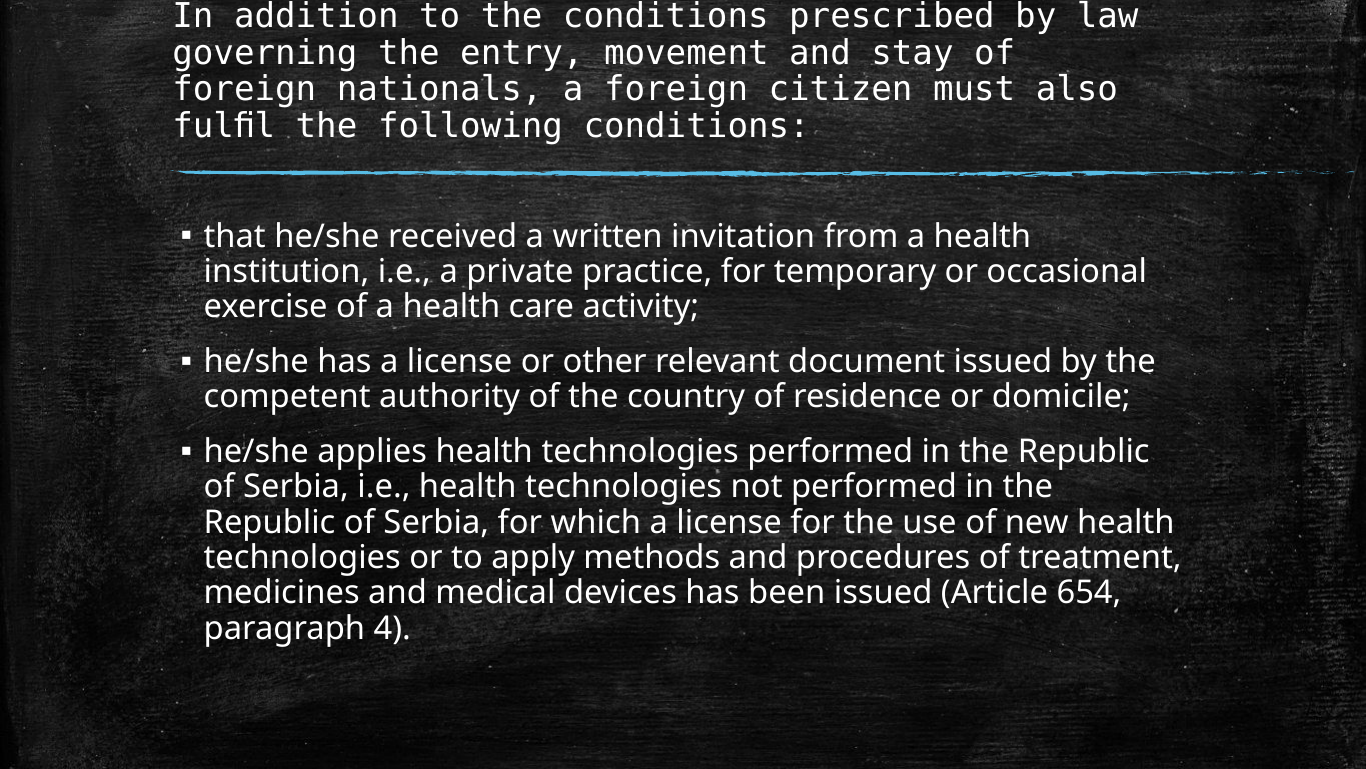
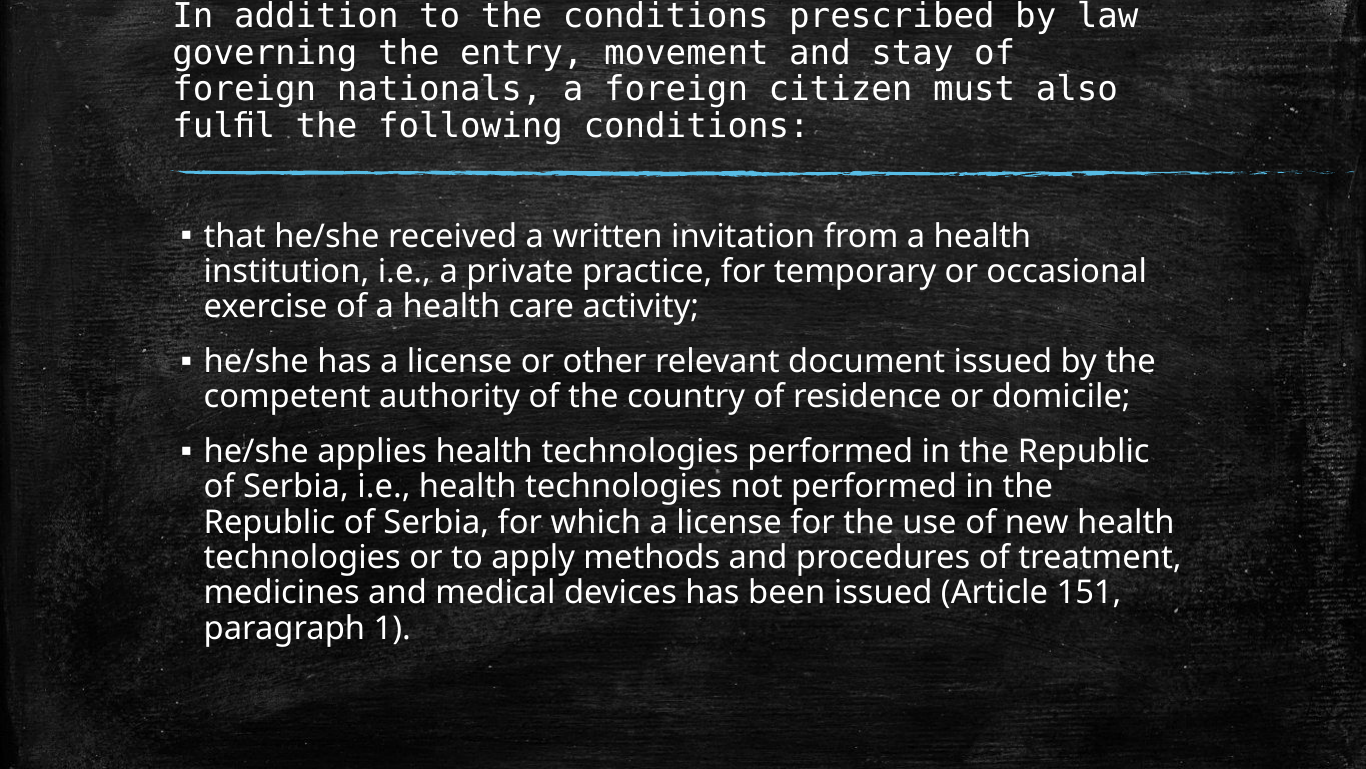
654: 654 -> 151
4: 4 -> 1
